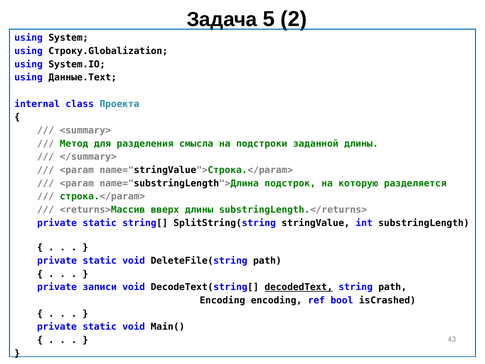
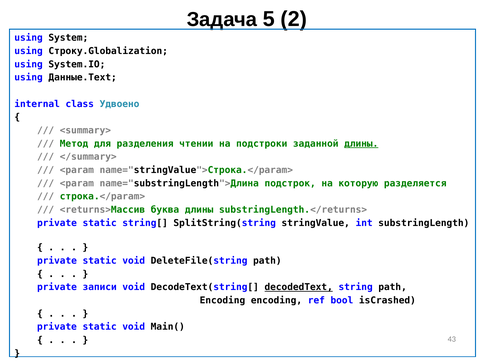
Проекта: Проекта -> Удвоено
смысла: смысла -> чтении
длины at (361, 144) underline: none -> present
вверх: вверх -> буква
